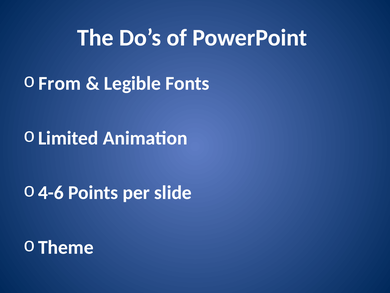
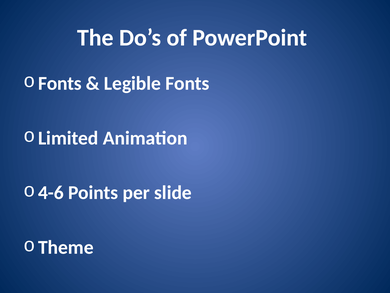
From at (60, 83): From -> Fonts
